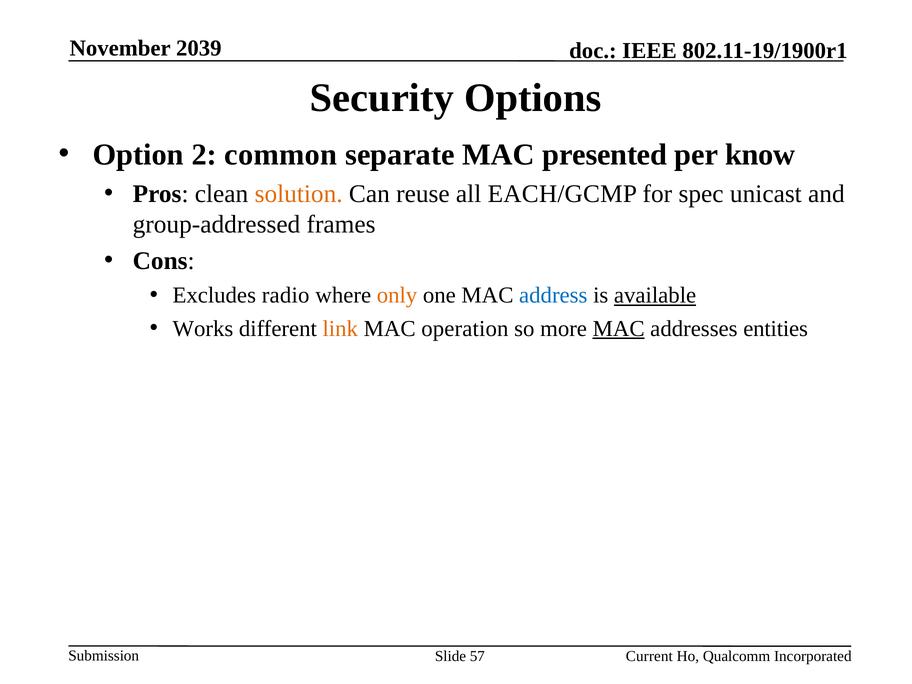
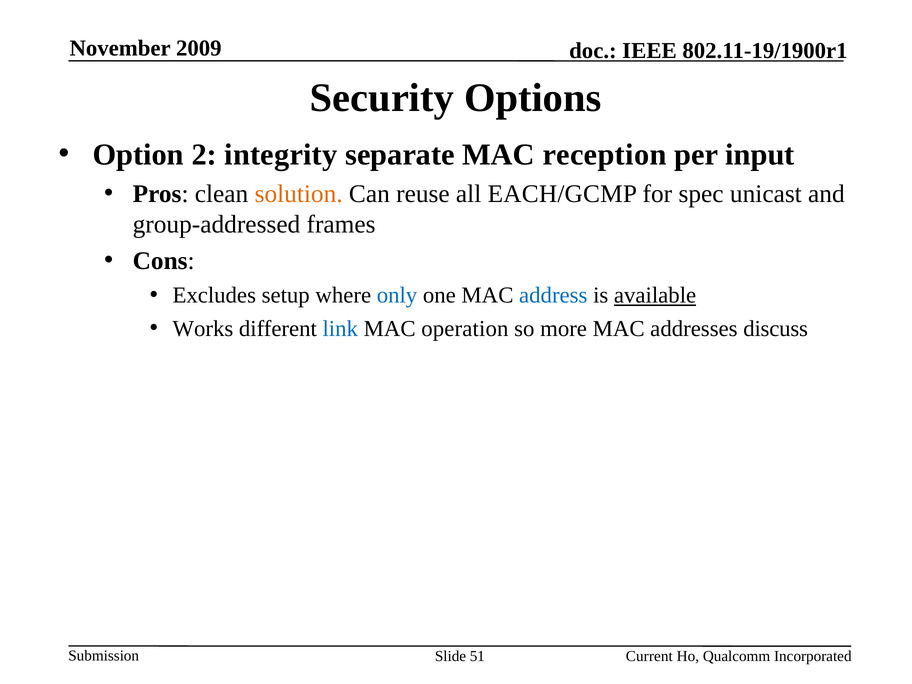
2039: 2039 -> 2009
common: common -> integrity
presented: presented -> reception
know: know -> input
radio: radio -> setup
only colour: orange -> blue
link colour: orange -> blue
MAC at (619, 329) underline: present -> none
entities: entities -> discuss
57: 57 -> 51
